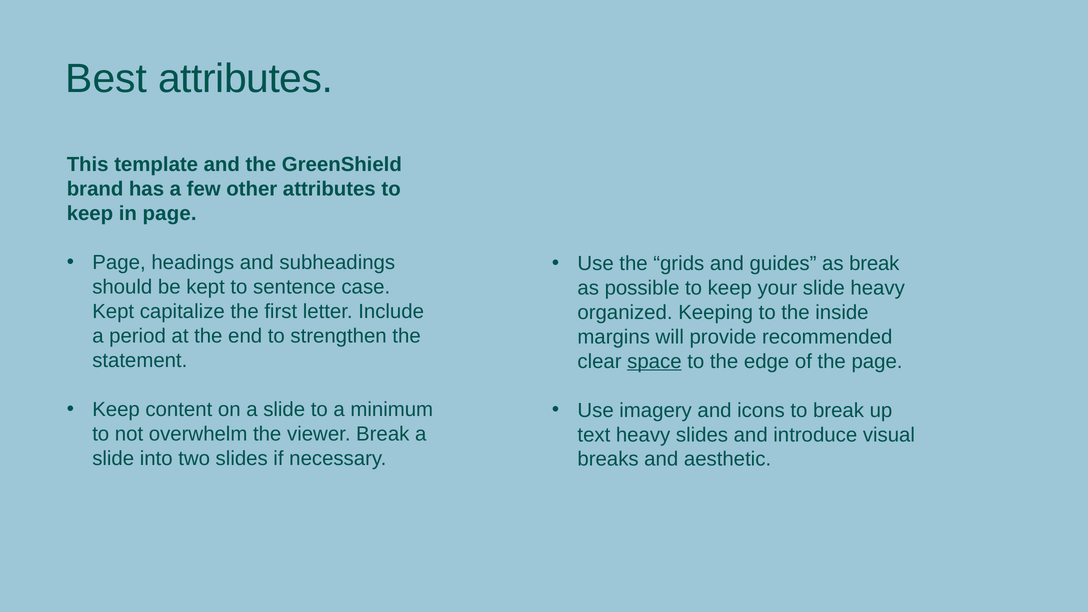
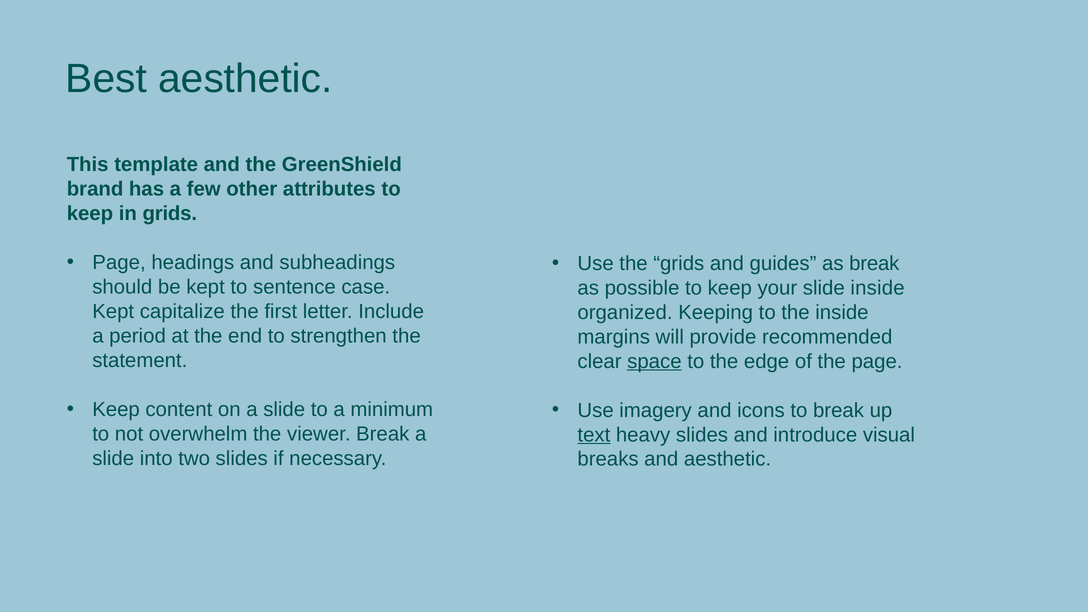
Best attributes: attributes -> aesthetic
in page: page -> grids
slide heavy: heavy -> inside
text underline: none -> present
